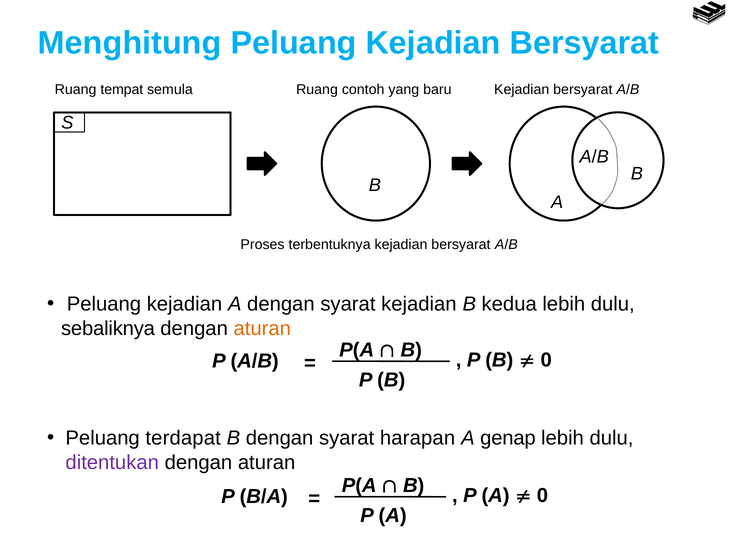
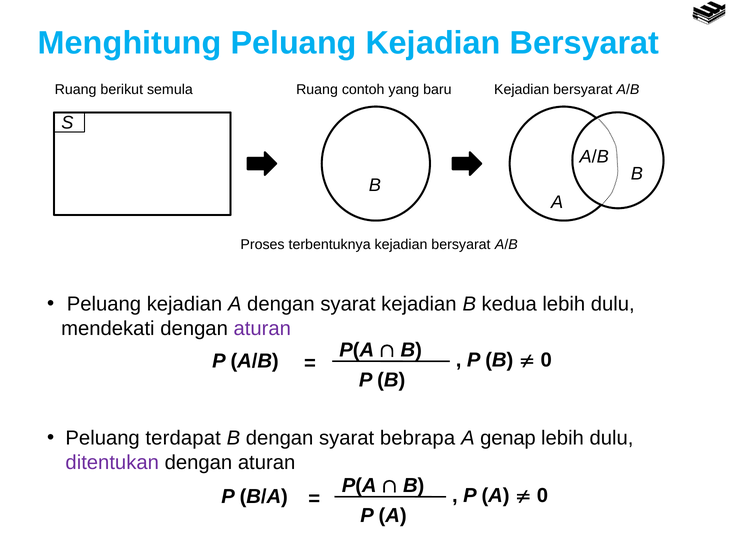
tempat: tempat -> berikut
sebaliknya: sebaliknya -> mendekati
aturan at (262, 328) colour: orange -> purple
harapan: harapan -> bebrapa
